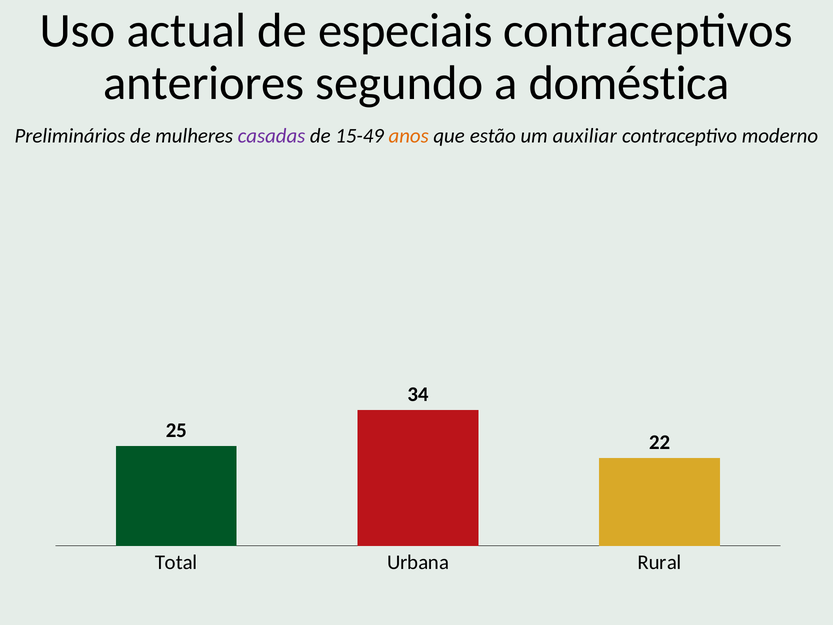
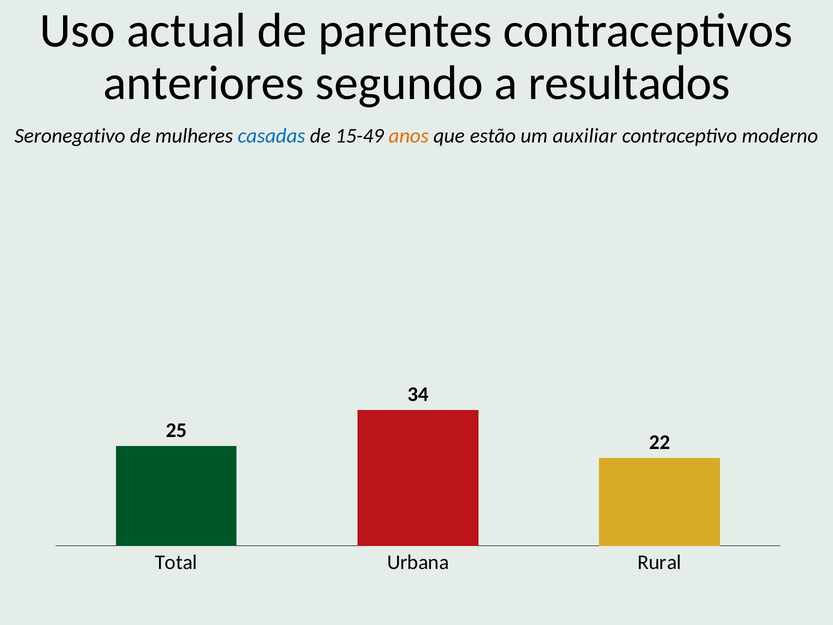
especiais: especiais -> parentes
doméstica: doméstica -> resultados
Preliminários: Preliminários -> Seronegativo
casadas colour: purple -> blue
